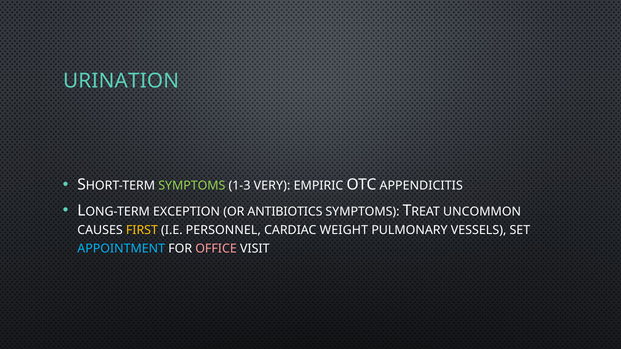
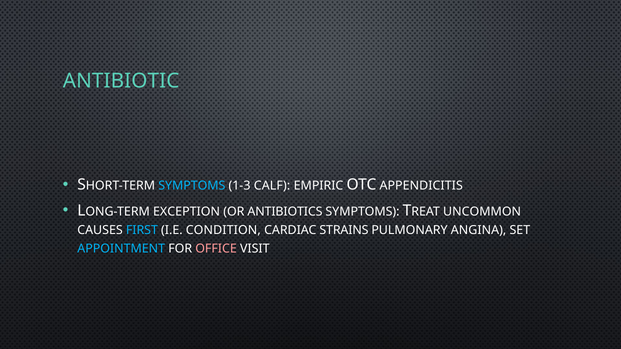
URINATION: URINATION -> ANTIBIOTIC
SYMPTOMS at (192, 186) colour: light green -> light blue
VERY: VERY -> CALF
FIRST colour: yellow -> light blue
PERSONNEL: PERSONNEL -> CONDITION
WEIGHT: WEIGHT -> STRAINS
VESSELS: VESSELS -> ANGINA
